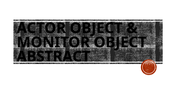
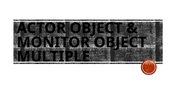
ABSTRACT: ABSTRACT -> MULTIPLE
